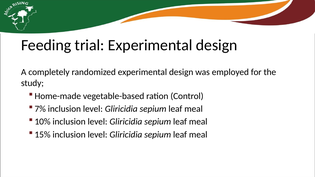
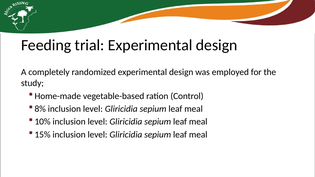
7%: 7% -> 8%
